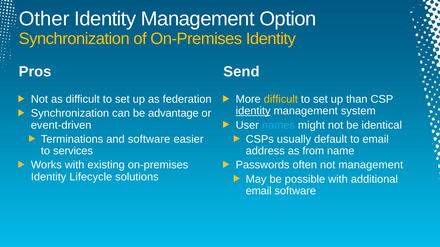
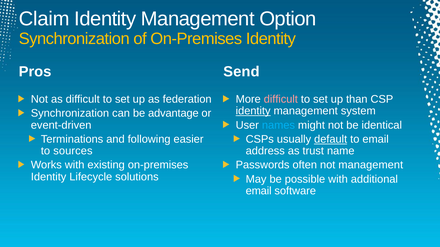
Other: Other -> Claim
difficult at (281, 99) colour: yellow -> pink
and software: software -> following
default underline: none -> present
services: services -> sources
from: from -> trust
